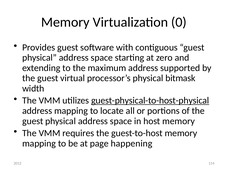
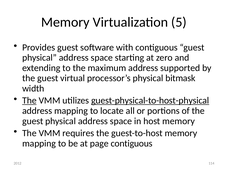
0: 0 -> 5
The at (29, 101) underline: none -> present
page happening: happening -> contiguous
